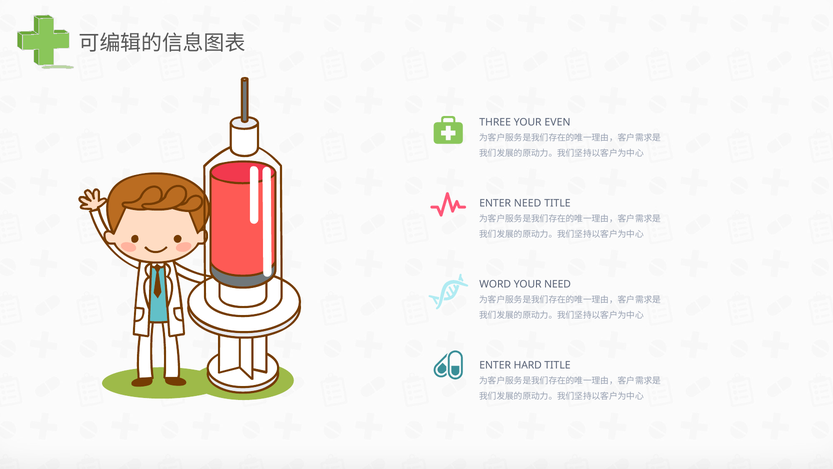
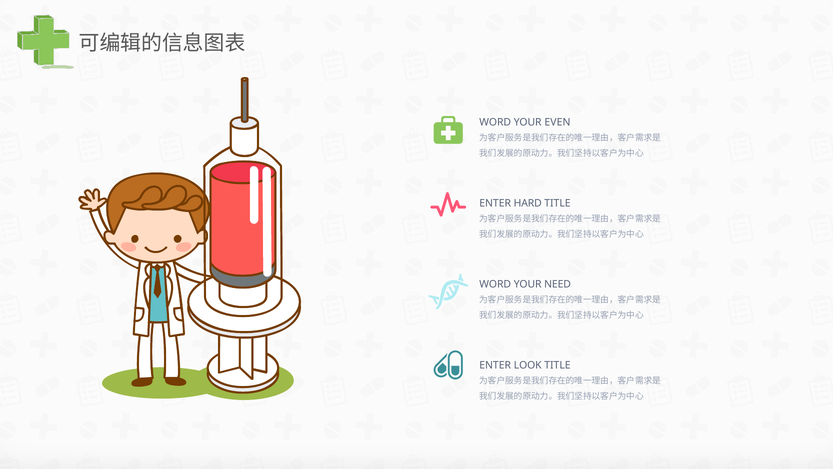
THREE at (495, 122): THREE -> WORD
ENTER NEED: NEED -> HARD
HARD: HARD -> LOOK
